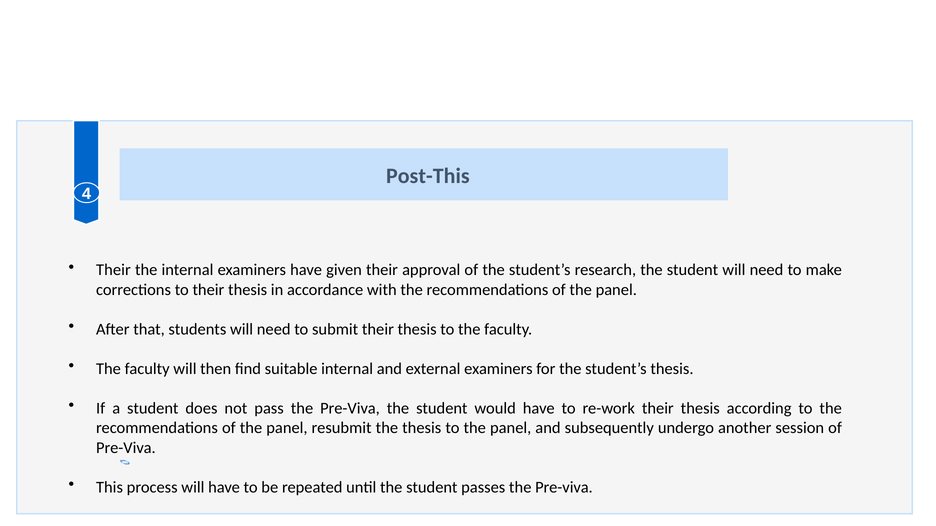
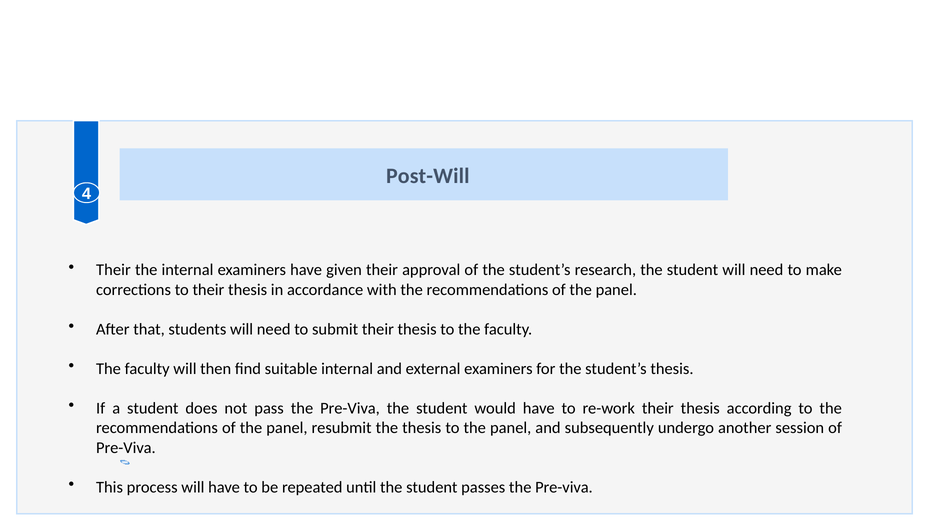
Post-This: Post-This -> Post-Will
